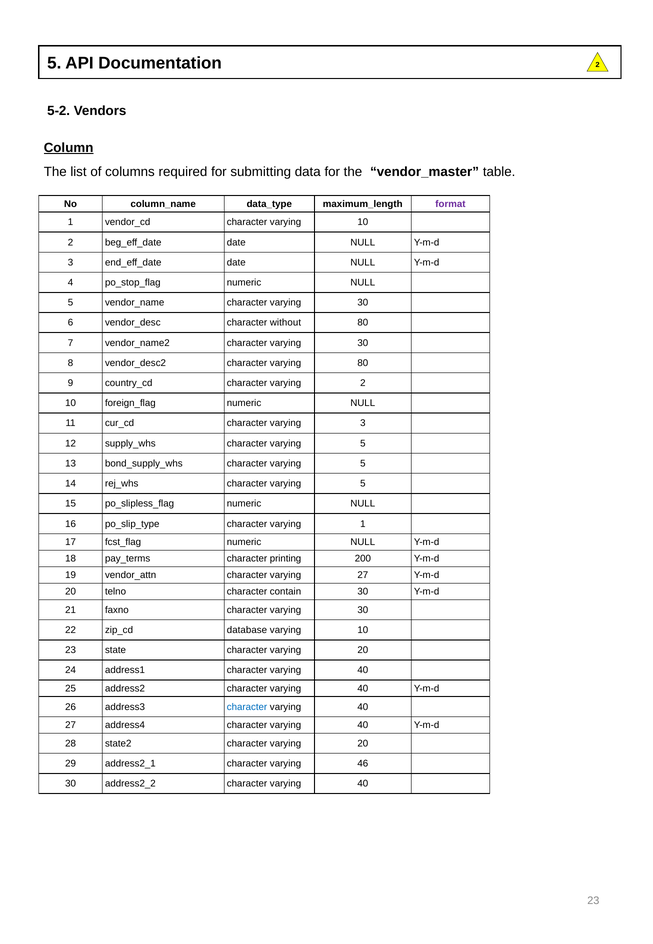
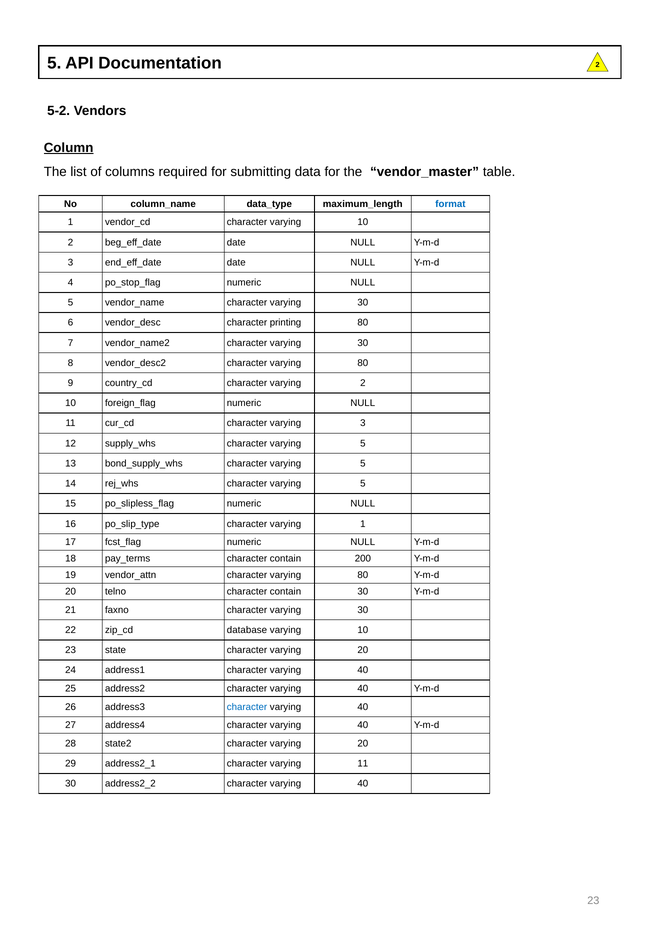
format colour: purple -> blue
without: without -> printing
printing at (286, 558): printing -> contain
27 at (363, 575): 27 -> 80
varying 46: 46 -> 11
